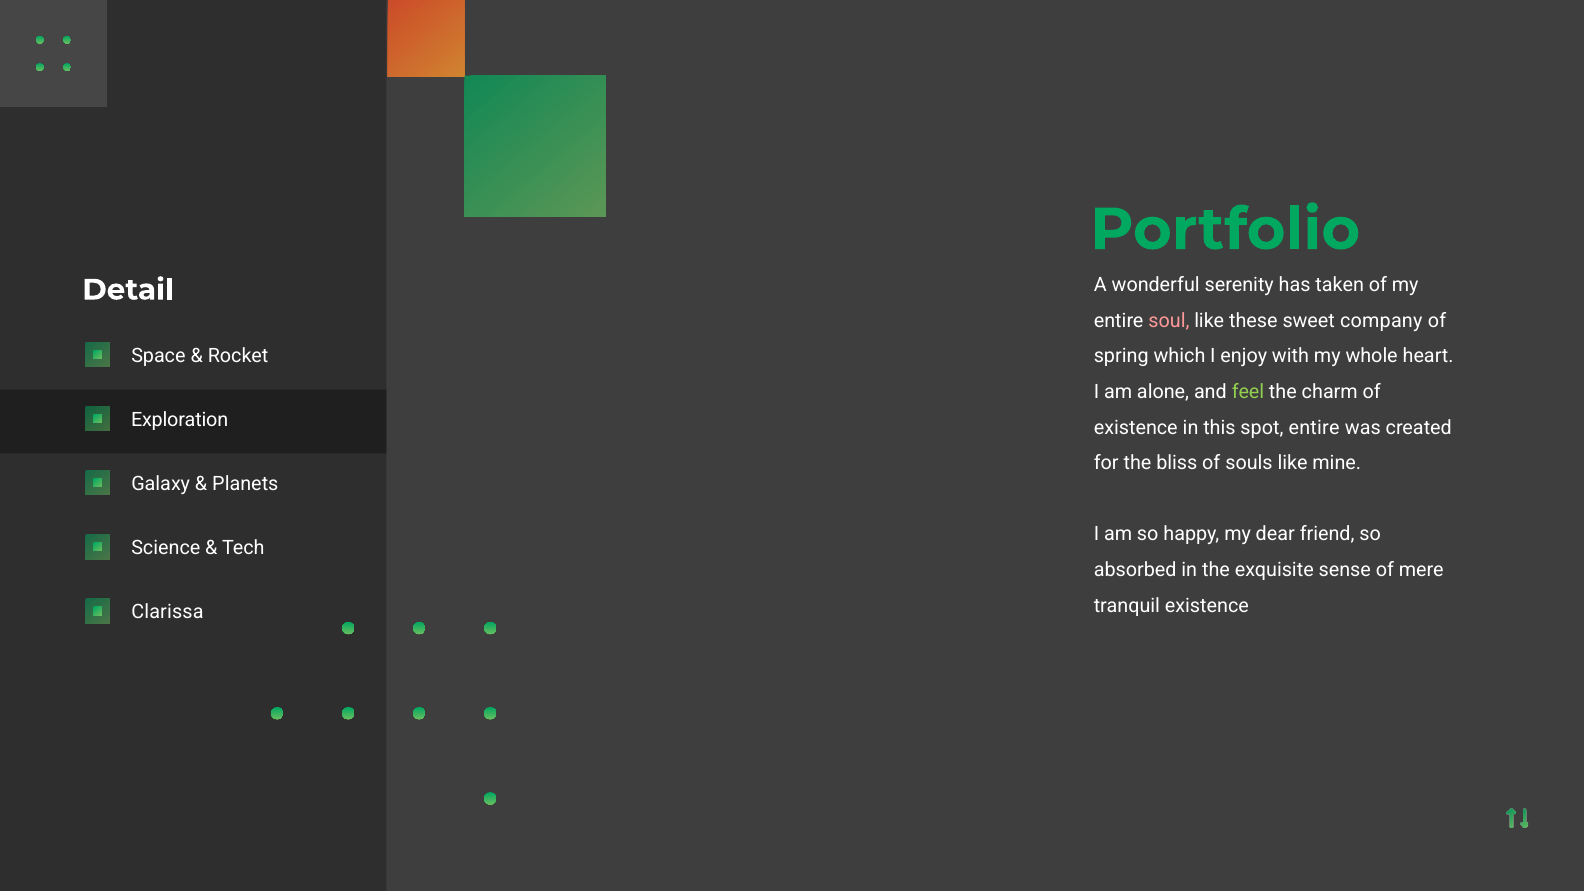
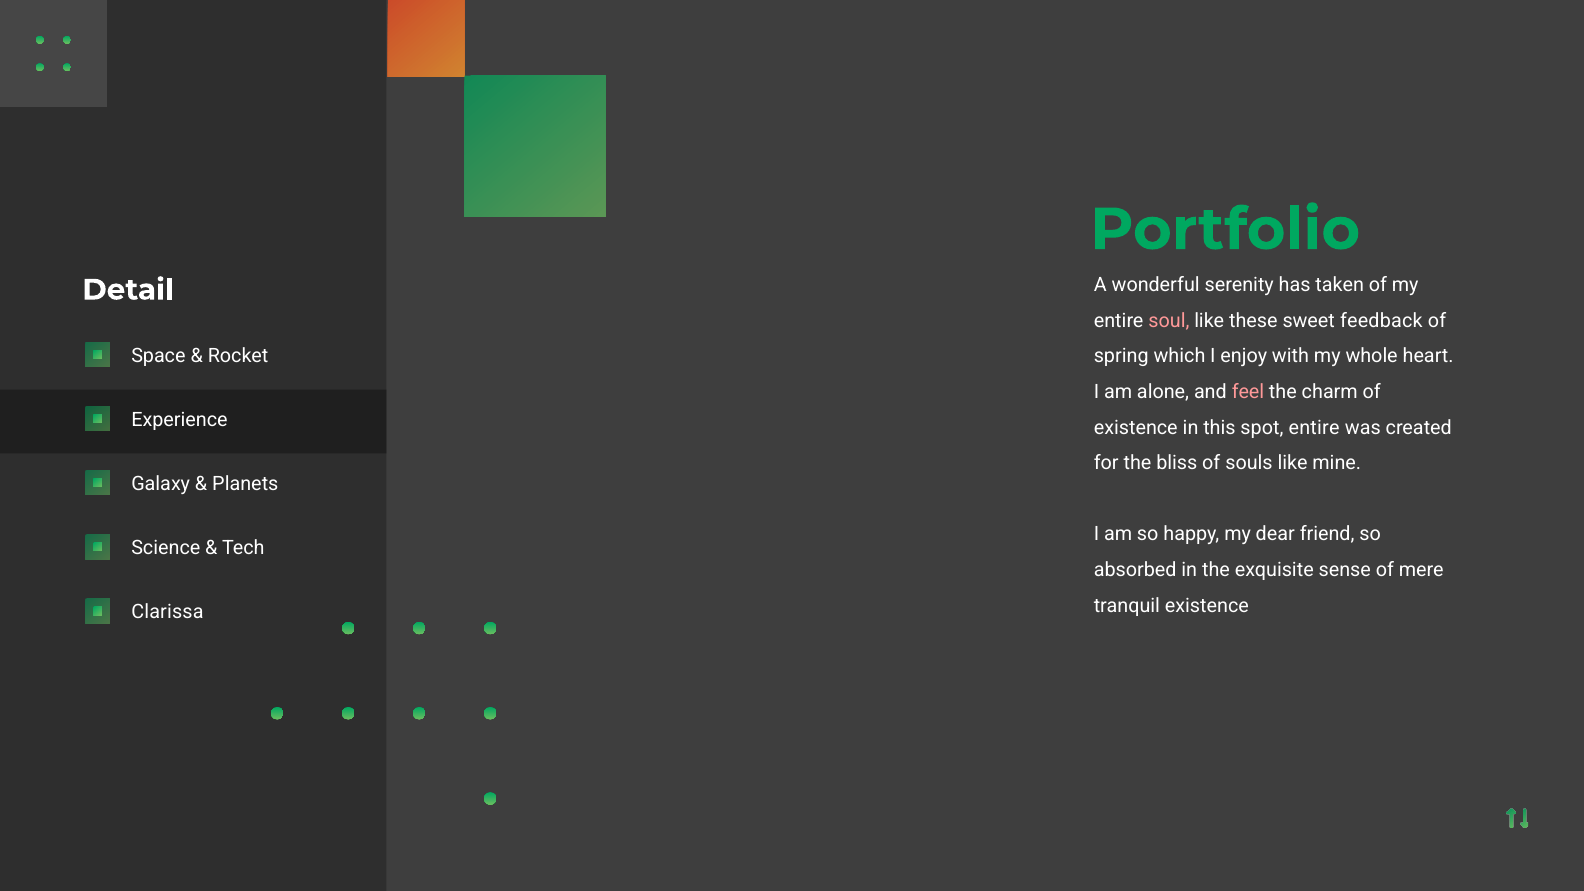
company: company -> feedback
feel colour: light green -> pink
Exploration: Exploration -> Experience
